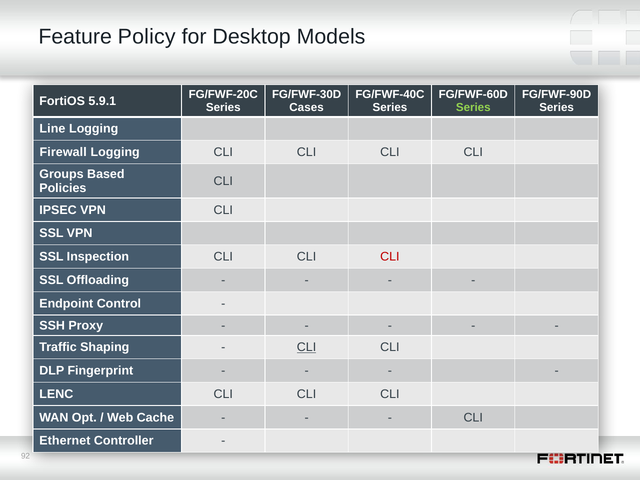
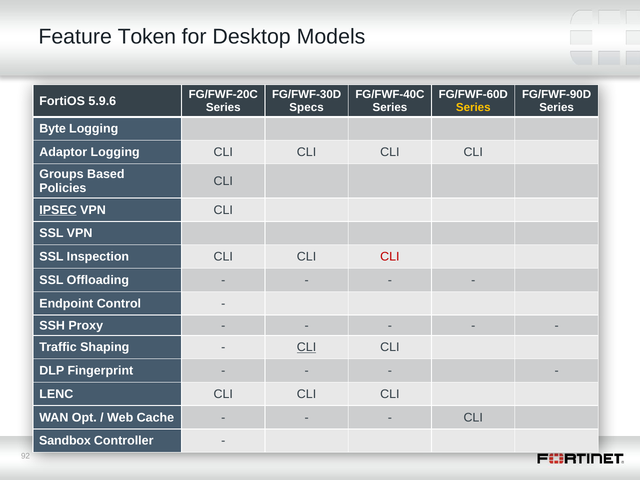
Policy: Policy -> Token
5.9.1: 5.9.1 -> 5.9.6
Cases: Cases -> Specs
Series at (473, 107) colour: light green -> yellow
Line: Line -> Byte
Firewall: Firewall -> Adaptor
IPSEC underline: none -> present
Ethernet: Ethernet -> Sandbox
